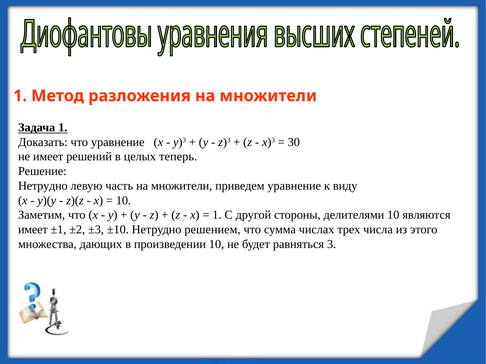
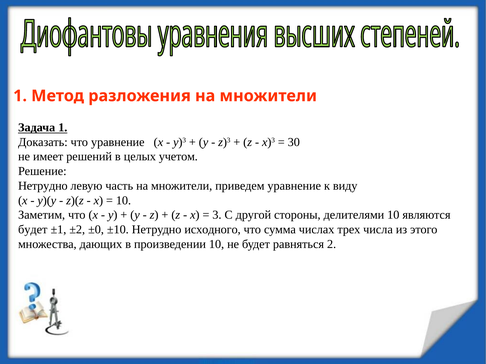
теперь: теперь -> учетом
1 at (217, 215): 1 -> 3
имеет at (33, 230): имеет -> будет
±3: ±3 -> ±0
решением: решением -> исходного
3: 3 -> 2
